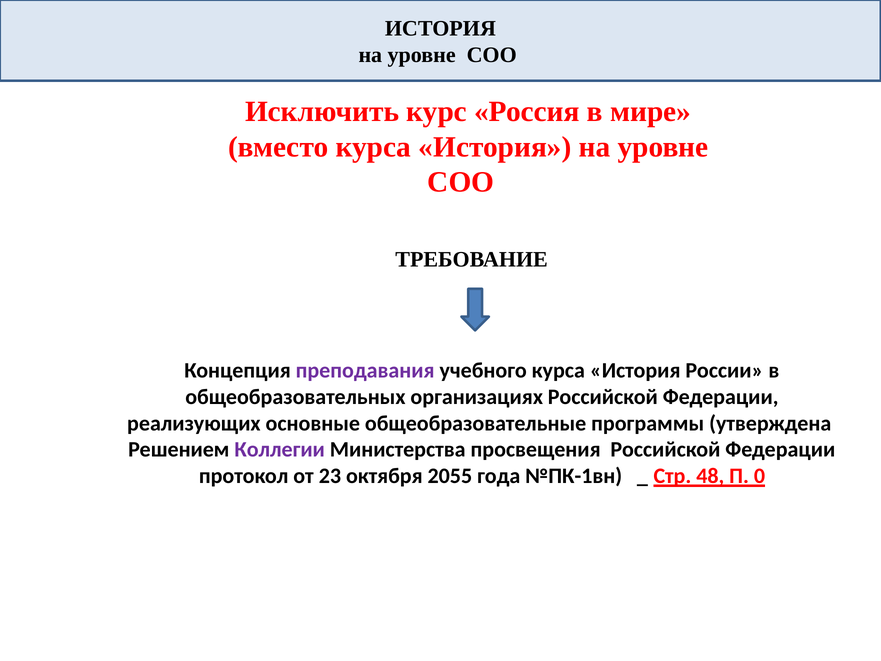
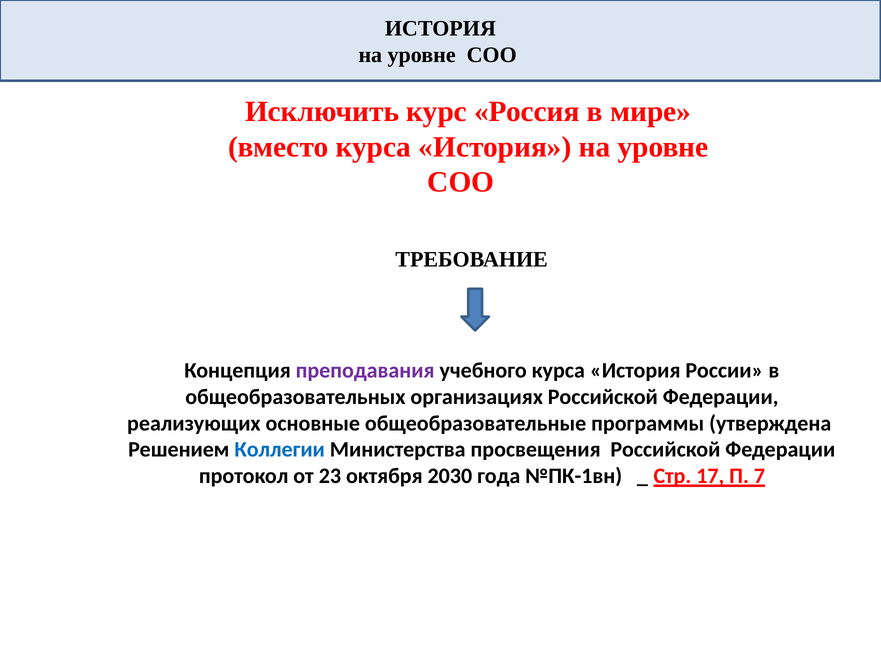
Коллегии colour: purple -> blue
2055: 2055 -> 2030
48: 48 -> 17
0: 0 -> 7
